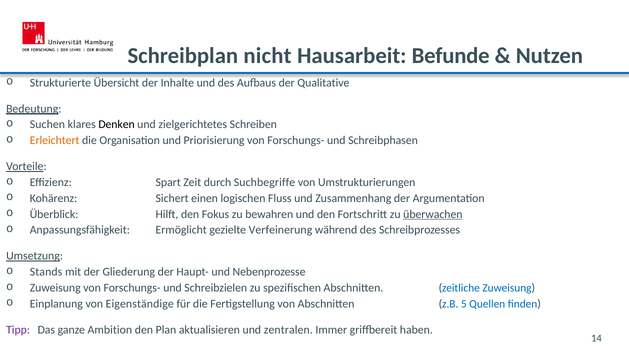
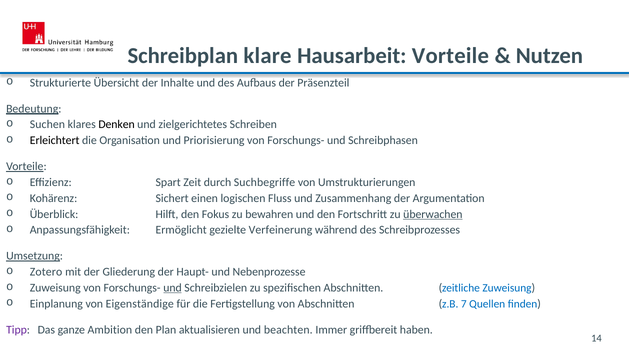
nicht: nicht -> klare
Hausarbeit Befunde: Befunde -> Vorteile
Qualitative: Qualitative -> Präsenzteil
Erleichtert colour: orange -> black
Stands: Stands -> Zotero
und at (173, 288) underline: none -> present
5: 5 -> 7
zentralen: zentralen -> beachten
